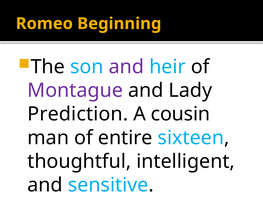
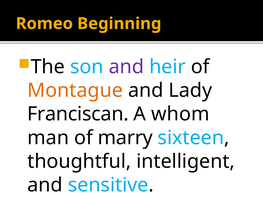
Montague colour: purple -> orange
Prediction: Prediction -> Franciscan
cousin: cousin -> whom
entire: entire -> marry
